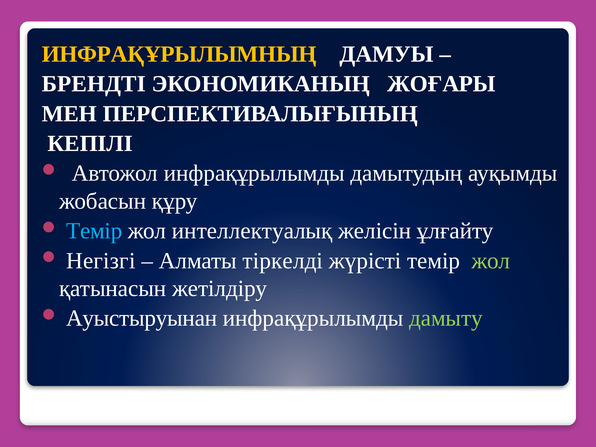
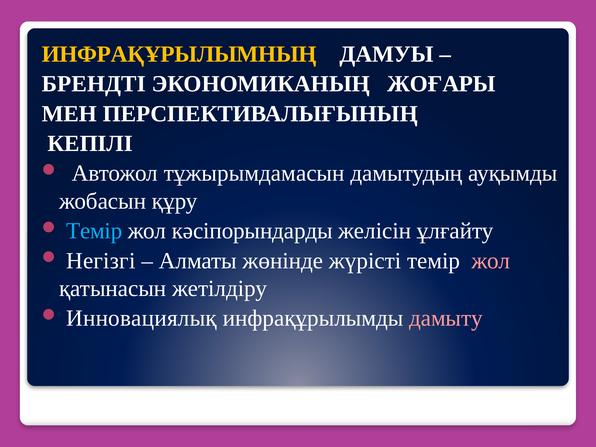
Автожол инфрақұрылымды: инфрақұрылымды -> тұжырымдамасын
интеллектуалық: интеллектуалық -> кәсіпорындарды
тіркелді: тіркелді -> жөнінде
жол at (491, 261) colour: light green -> pink
Ауыстыруынан: Ауыстыруынан -> Инновациялық
дамыту colour: light green -> pink
